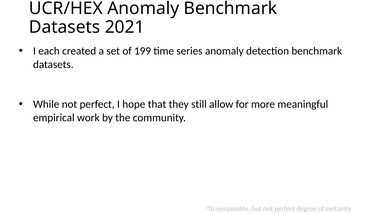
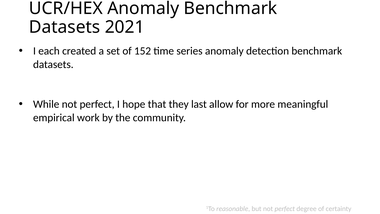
199: 199 -> 152
still: still -> last
